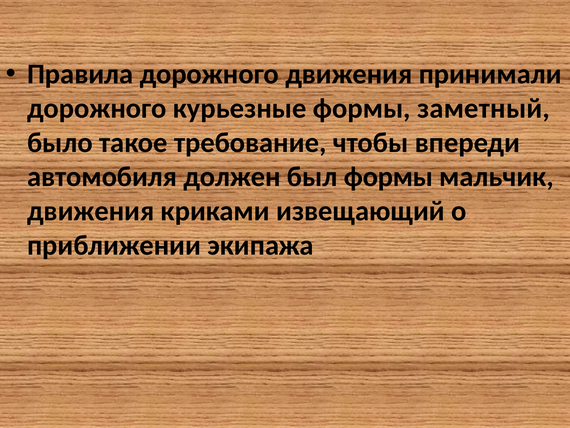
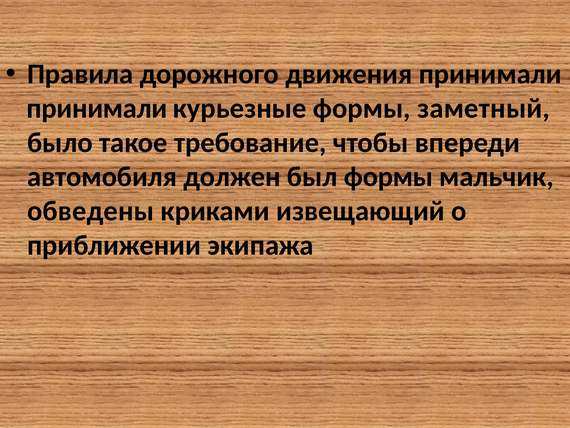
дорожного at (97, 108): дорожного -> принимали
движения at (91, 211): движения -> обведены
